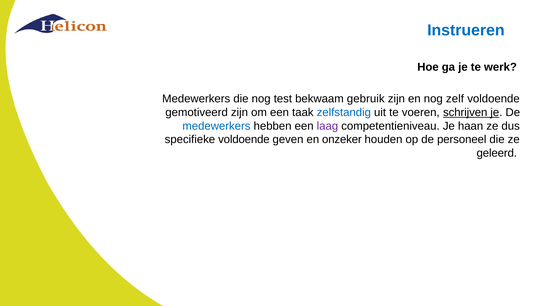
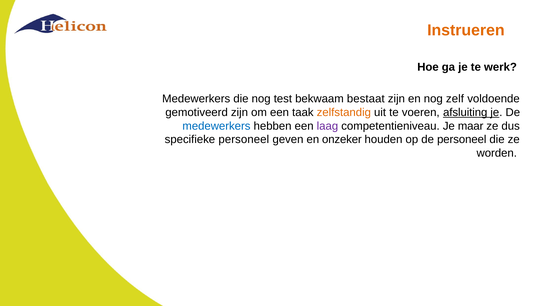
Instrueren colour: blue -> orange
gebruik: gebruik -> bestaat
zelfstandig colour: blue -> orange
schrijven: schrijven -> afsluiting
haan: haan -> maar
specifieke voldoende: voldoende -> personeel
geleerd: geleerd -> worden
